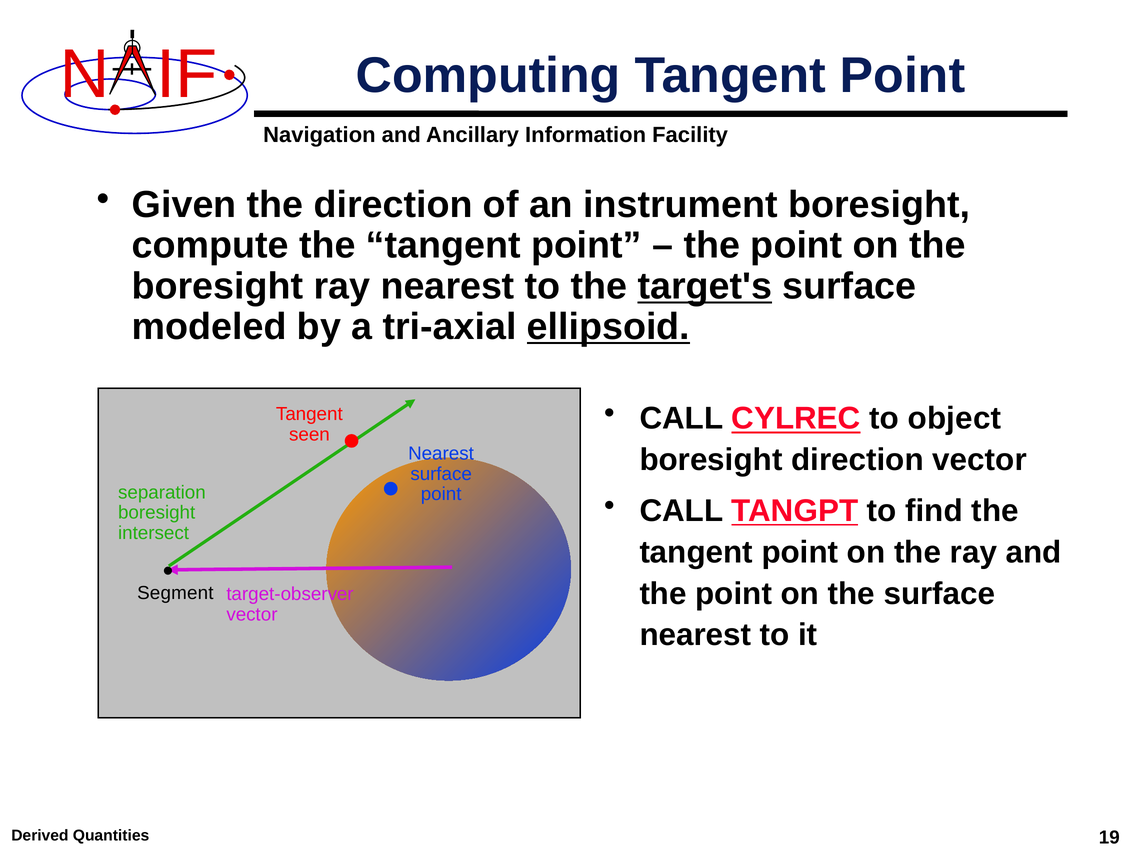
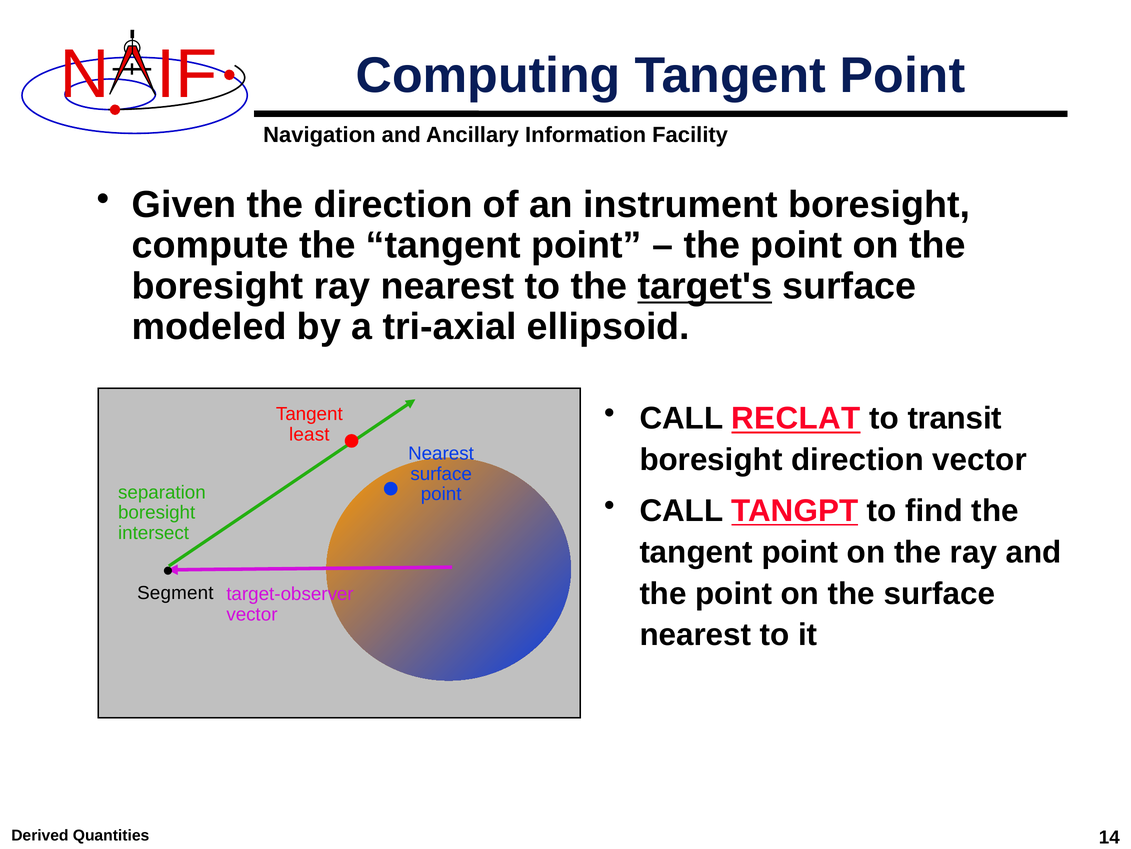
ellipsoid underline: present -> none
CYLREC: CYLREC -> RECLAT
object: object -> transit
seen: seen -> least
19: 19 -> 14
